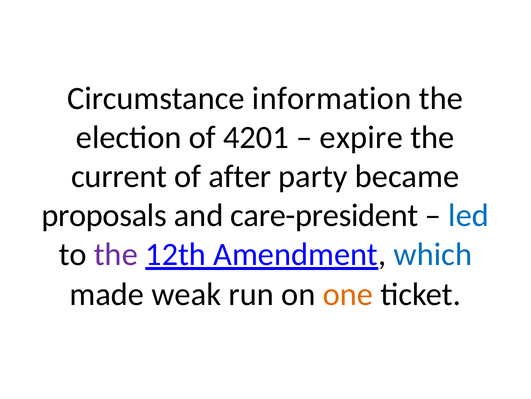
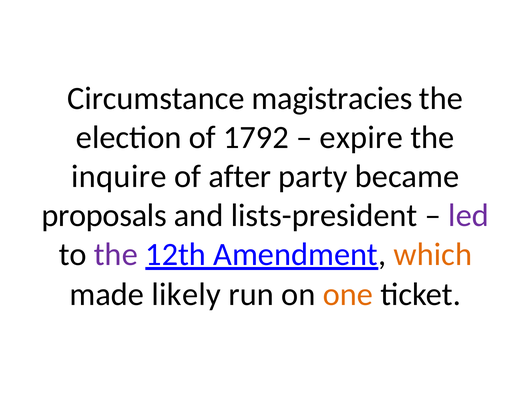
information: information -> magistracies
4201: 4201 -> 1792
current: current -> inquire
care-president: care-president -> lists-president
led colour: blue -> purple
which colour: blue -> orange
weak: weak -> likely
